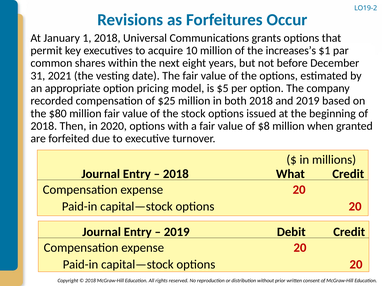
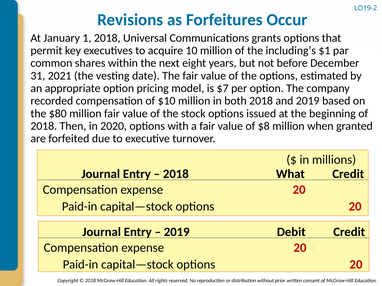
increases’s: increases’s -> including’s
$5: $5 -> $7
$25: $25 -> $10
